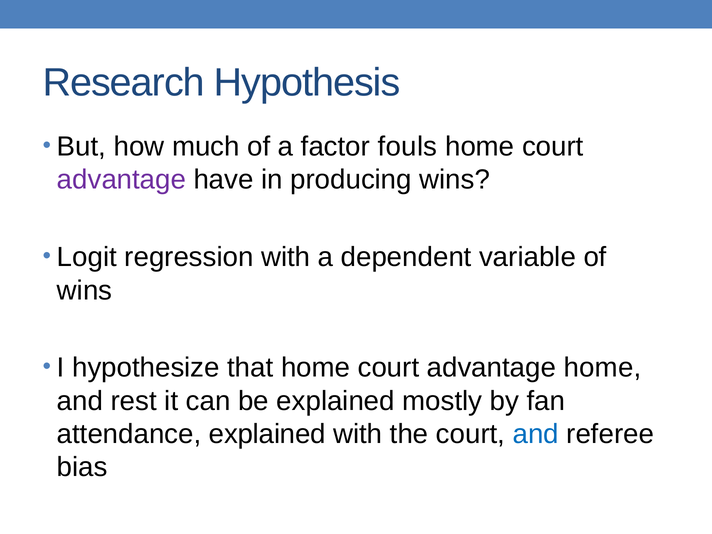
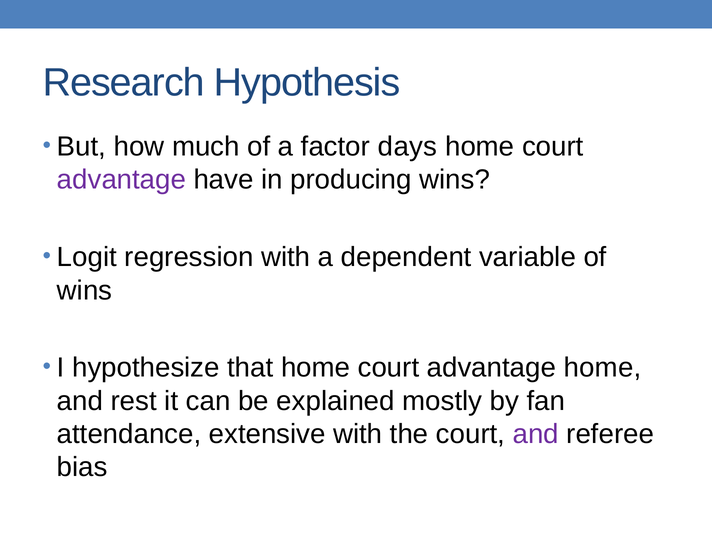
fouls: fouls -> days
attendance explained: explained -> extensive
and at (536, 434) colour: blue -> purple
